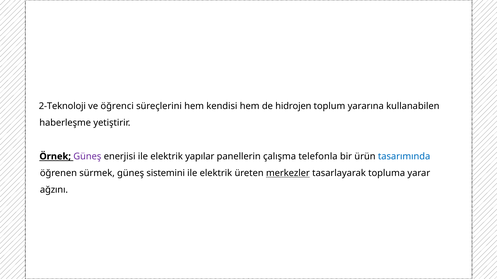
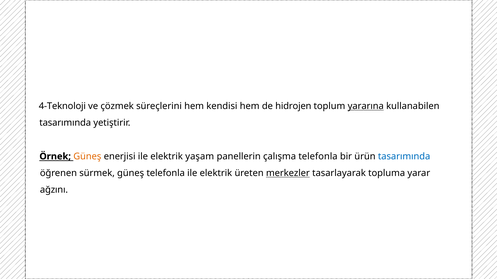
2-Teknoloji: 2-Teknoloji -> 4-Teknoloji
öğrenci: öğrenci -> çözmek
yararına underline: none -> present
haberleşme at (65, 123): haberleşme -> tasarımında
Güneş at (87, 157) colour: purple -> orange
yapılar: yapılar -> yaşam
güneş sistemini: sistemini -> telefonla
